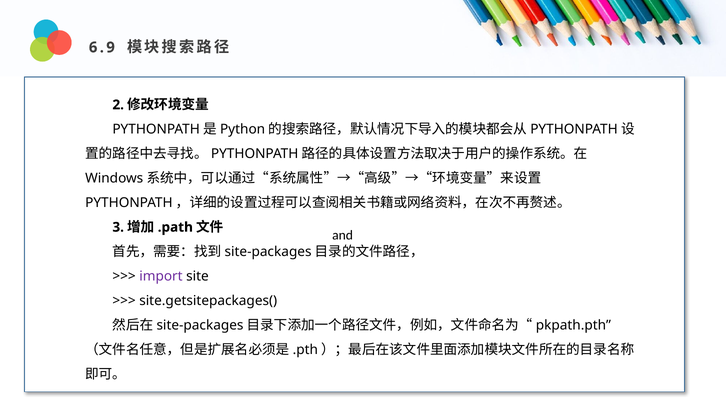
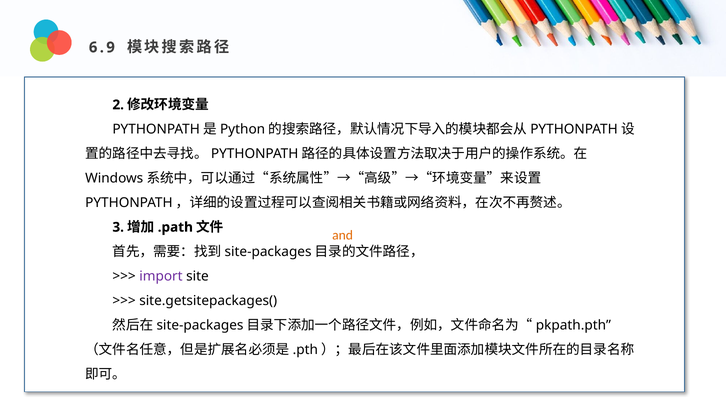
and colour: black -> orange
